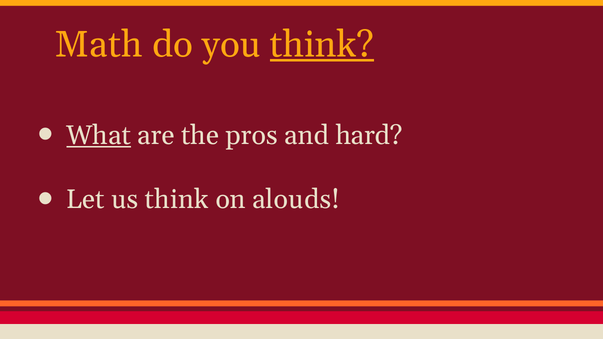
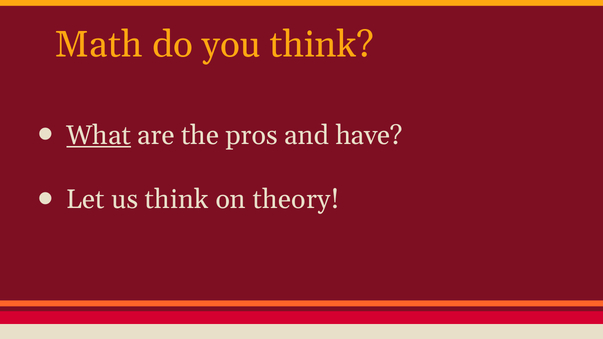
think at (322, 44) underline: present -> none
hard: hard -> have
alouds: alouds -> theory
